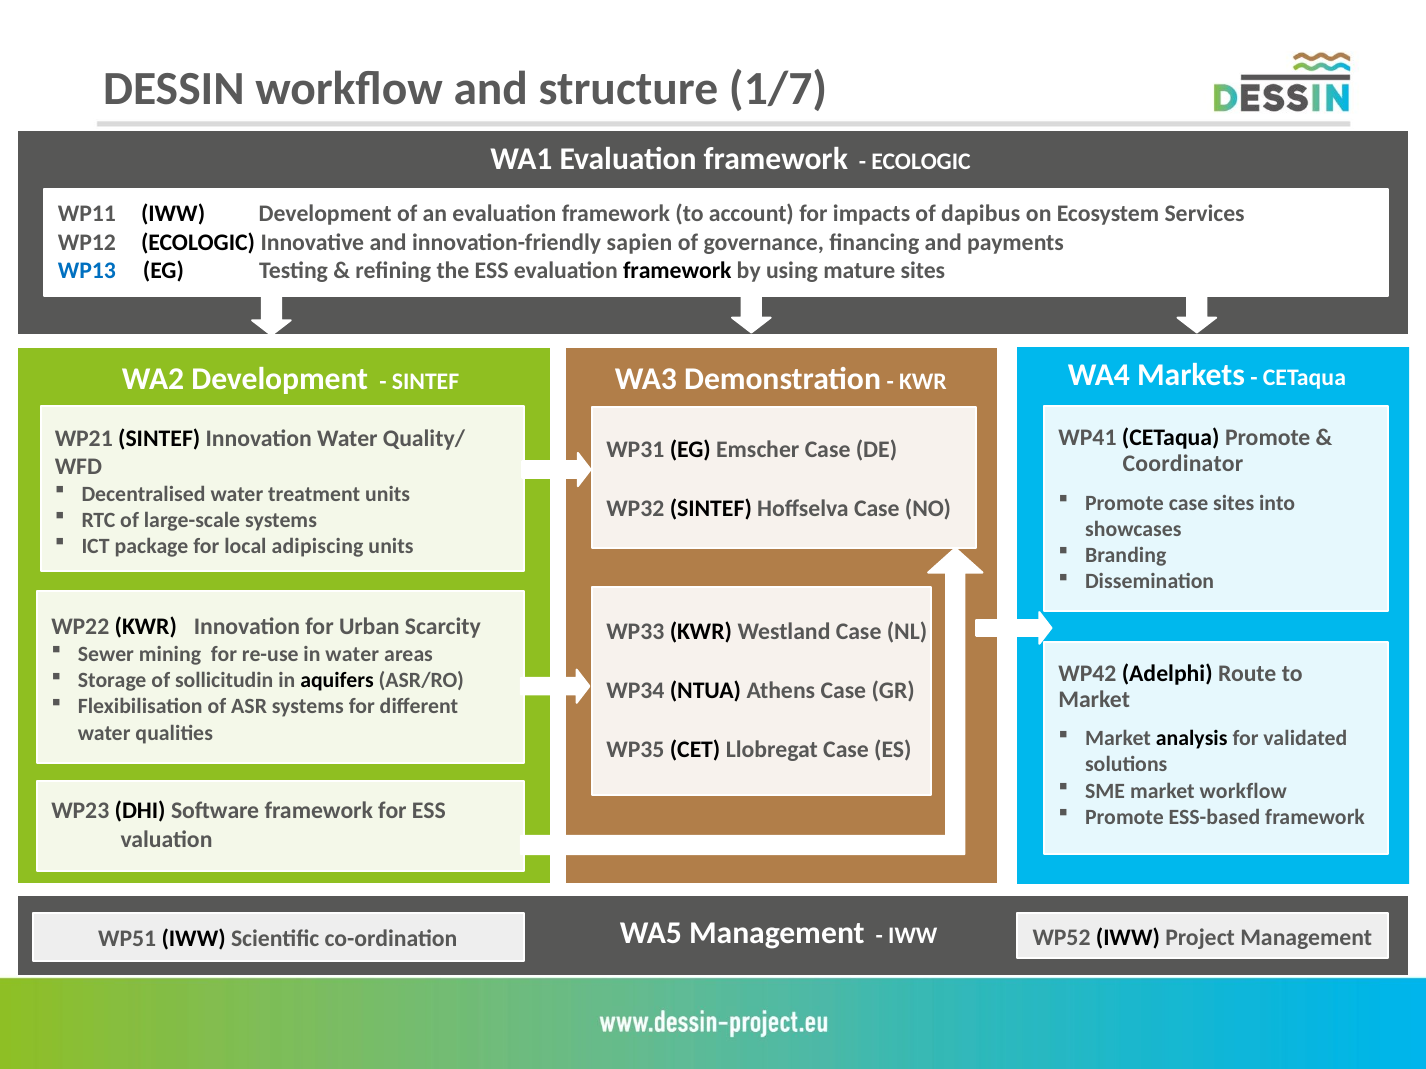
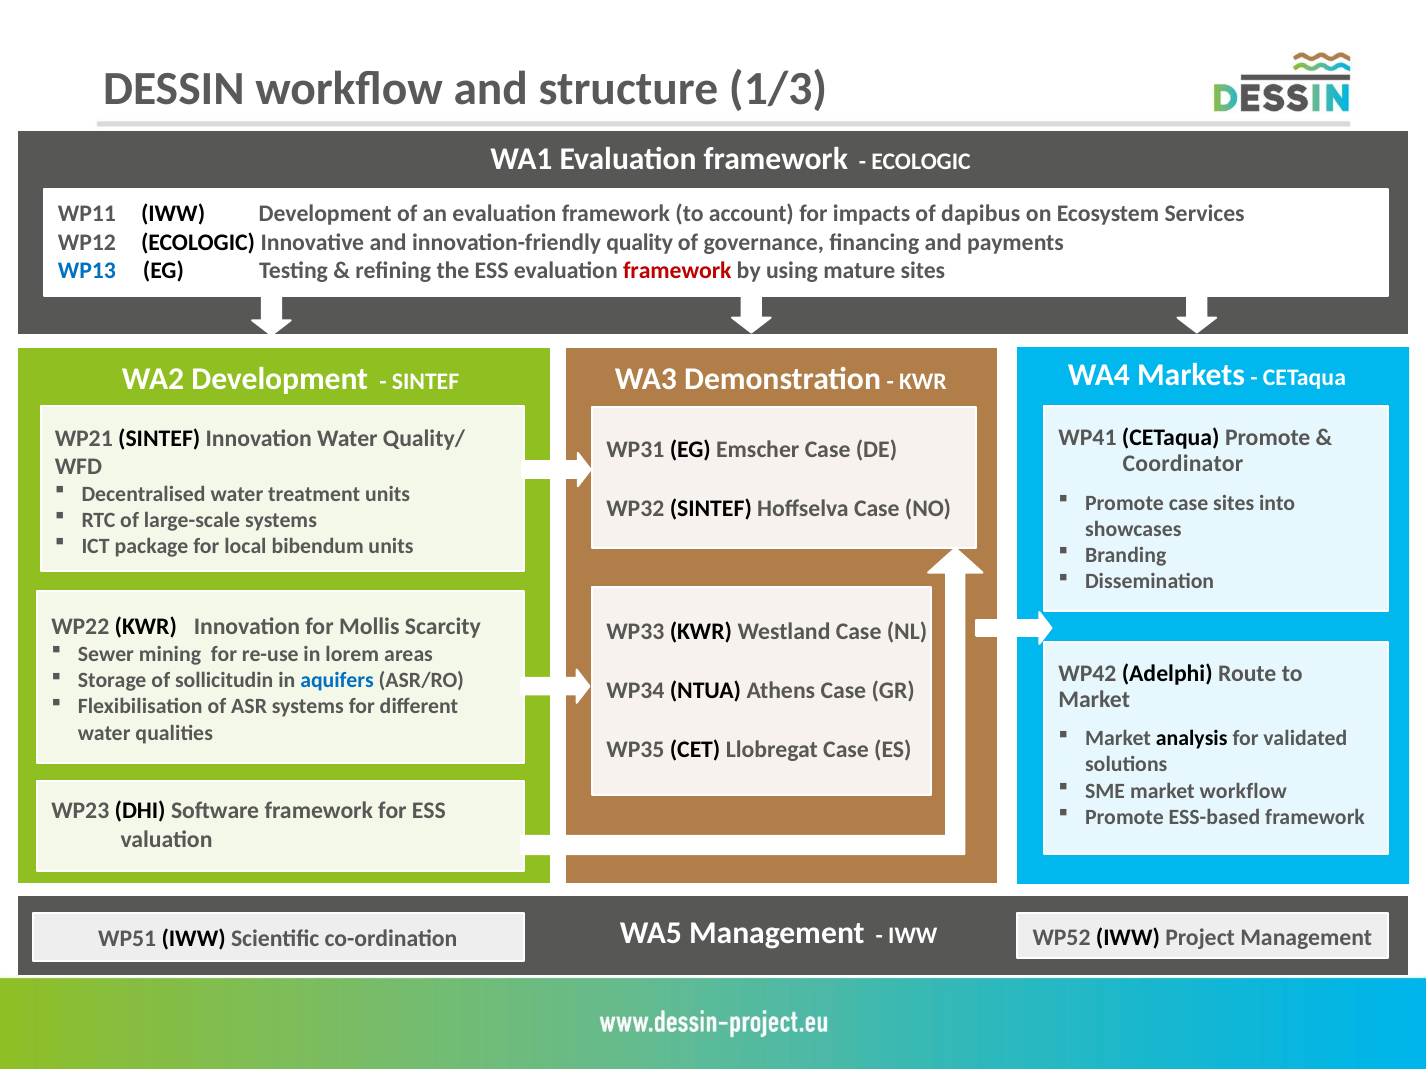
1/7: 1/7 -> 1/3
sapien: sapien -> quality
framework at (677, 271) colour: black -> red
adipiscing: adipiscing -> bibendum
Urban: Urban -> Mollis
in water: water -> lorem
aquifers colour: black -> blue
